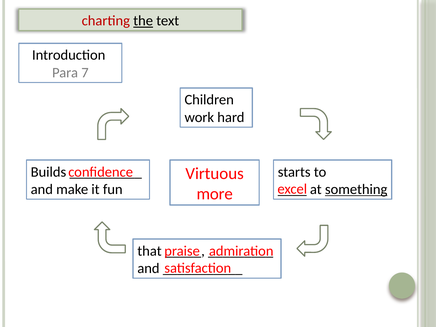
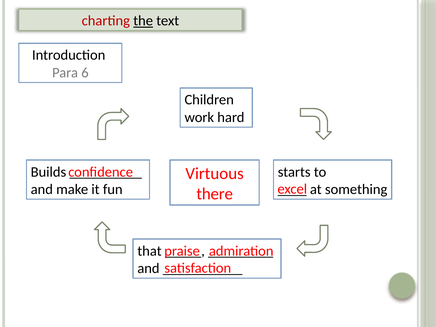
7: 7 -> 6
something underline: present -> none
more: more -> there
